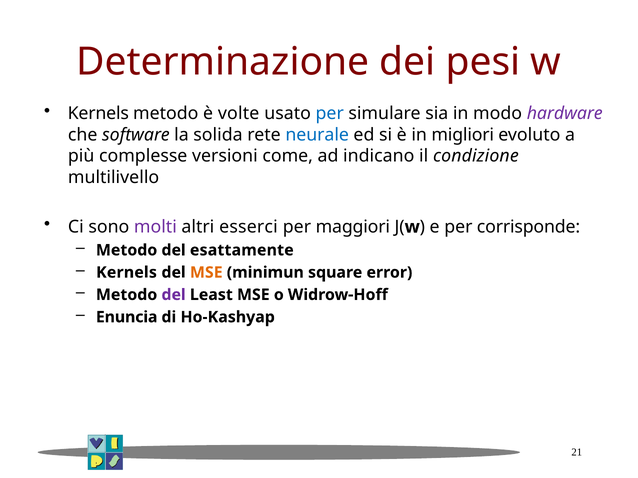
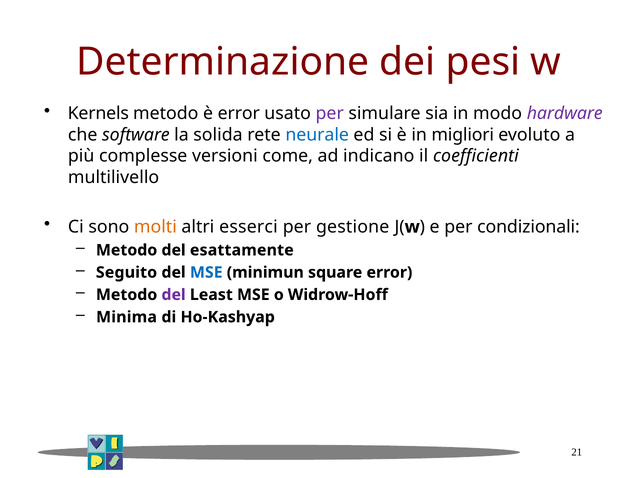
è volte: volte -> error
per at (330, 114) colour: blue -> purple
condizione: condizione -> coefficienti
molti colour: purple -> orange
maggiori: maggiori -> gestione
corrisponde: corrisponde -> condizionali
Kernels at (126, 273): Kernels -> Seguito
MSE at (206, 273) colour: orange -> blue
Enuncia: Enuncia -> Minima
